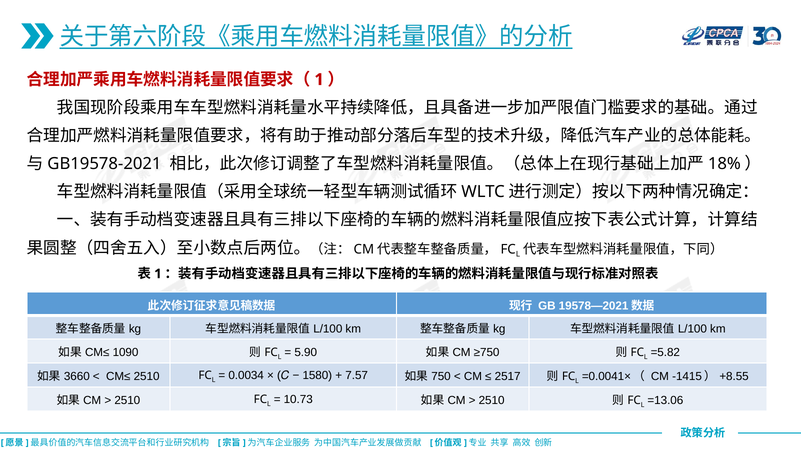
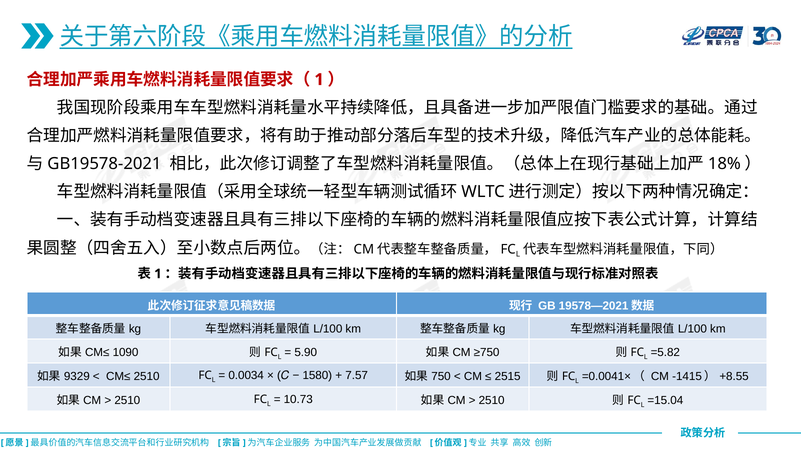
2517: 2517 -> 2515
3660: 3660 -> 9329
=13.06: =13.06 -> =15.04
